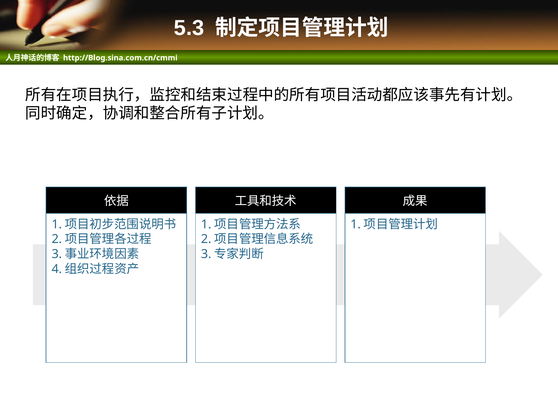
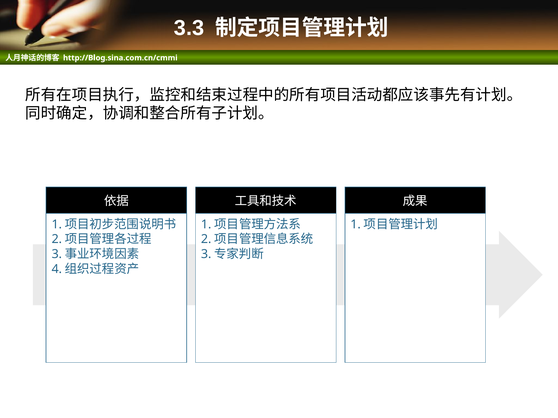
5.3: 5.3 -> 3.3
